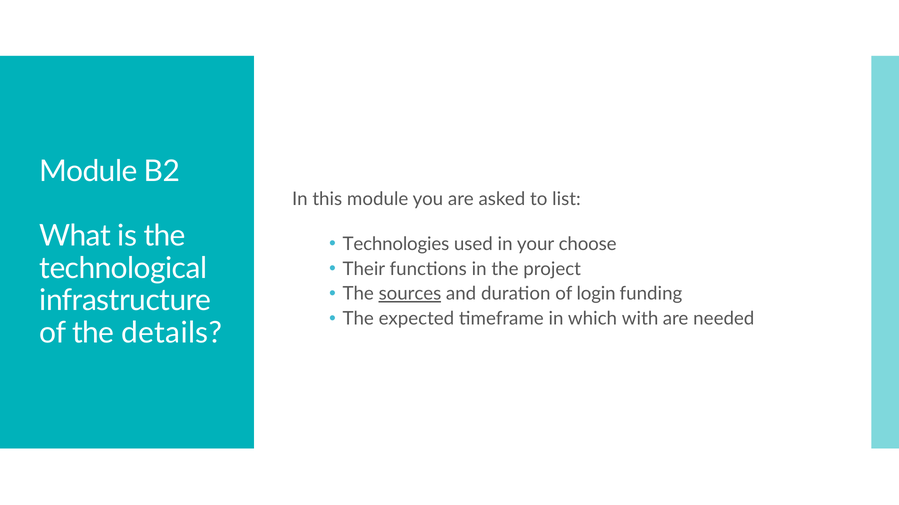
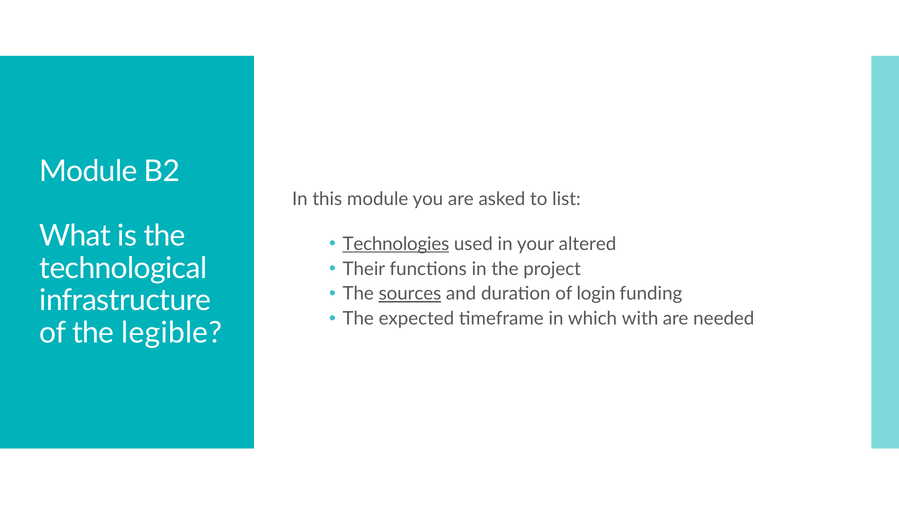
Technologies underline: none -> present
choose: choose -> altered
details: details -> legible
